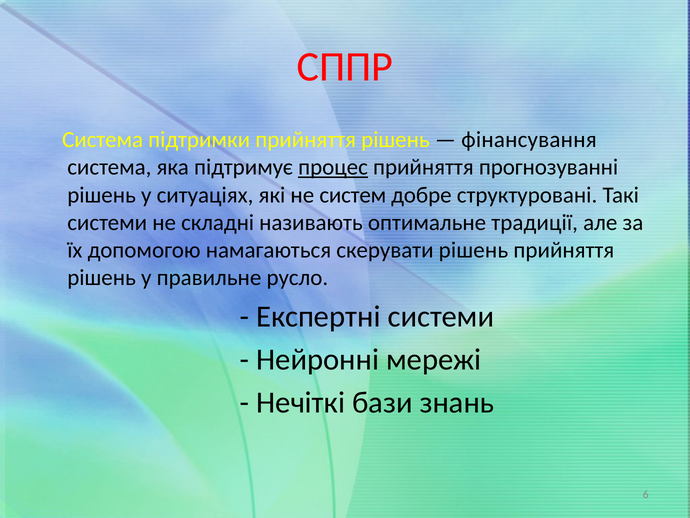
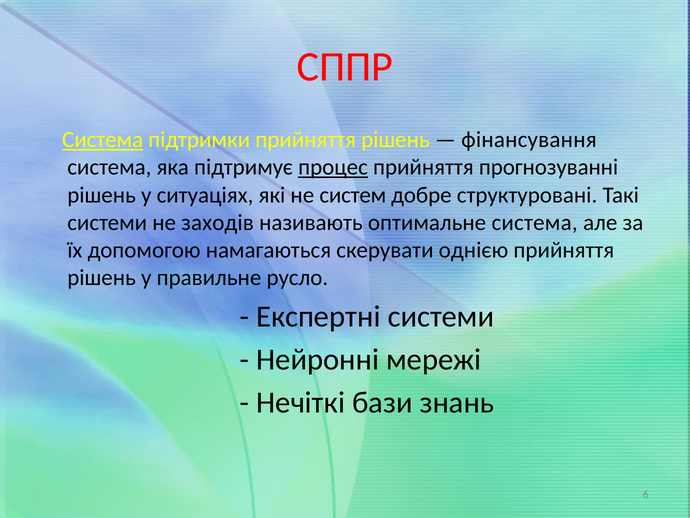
Система at (103, 140) underline: none -> present
складні: складні -> заходів
оптимальне традиції: традиції -> система
скерувати рішень: рішень -> однією
